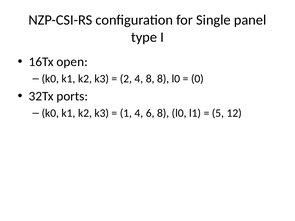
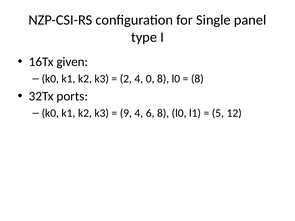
open: open -> given
4 8: 8 -> 0
0 at (197, 79): 0 -> 8
1: 1 -> 9
